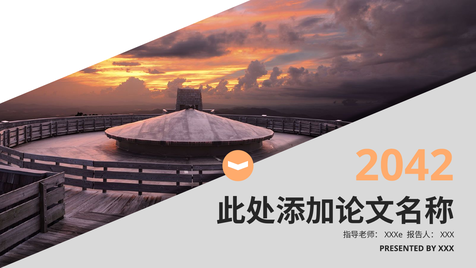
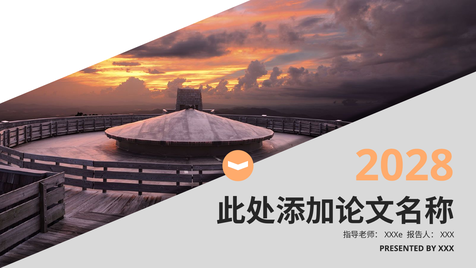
2042: 2042 -> 2028
